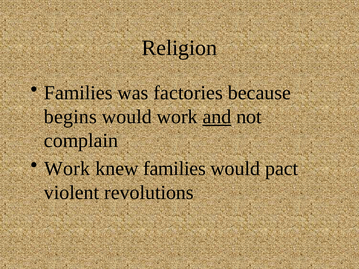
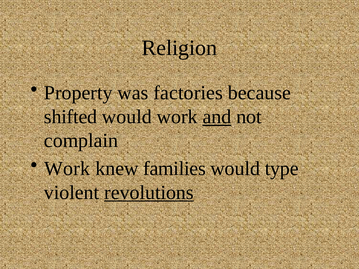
Families at (78, 93): Families -> Property
begins: begins -> shifted
pact: pact -> type
revolutions underline: none -> present
